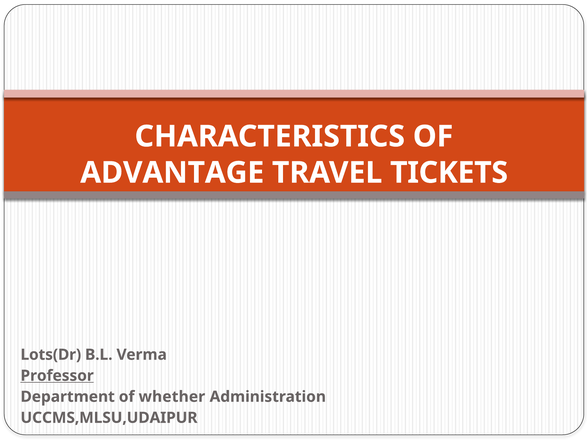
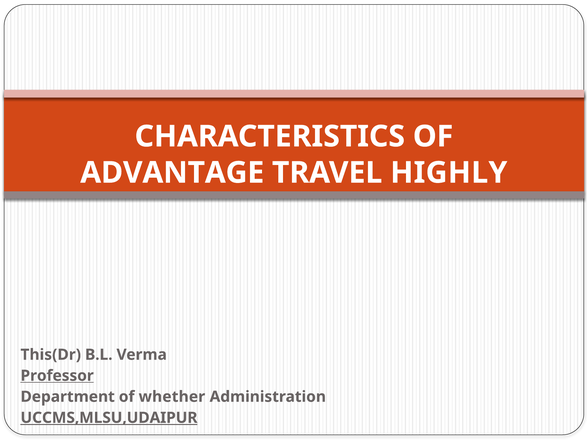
TICKETS: TICKETS -> HIGHLY
Lots(Dr: Lots(Dr -> This(Dr
UCCMS,MLSU,UDAIPUR underline: none -> present
